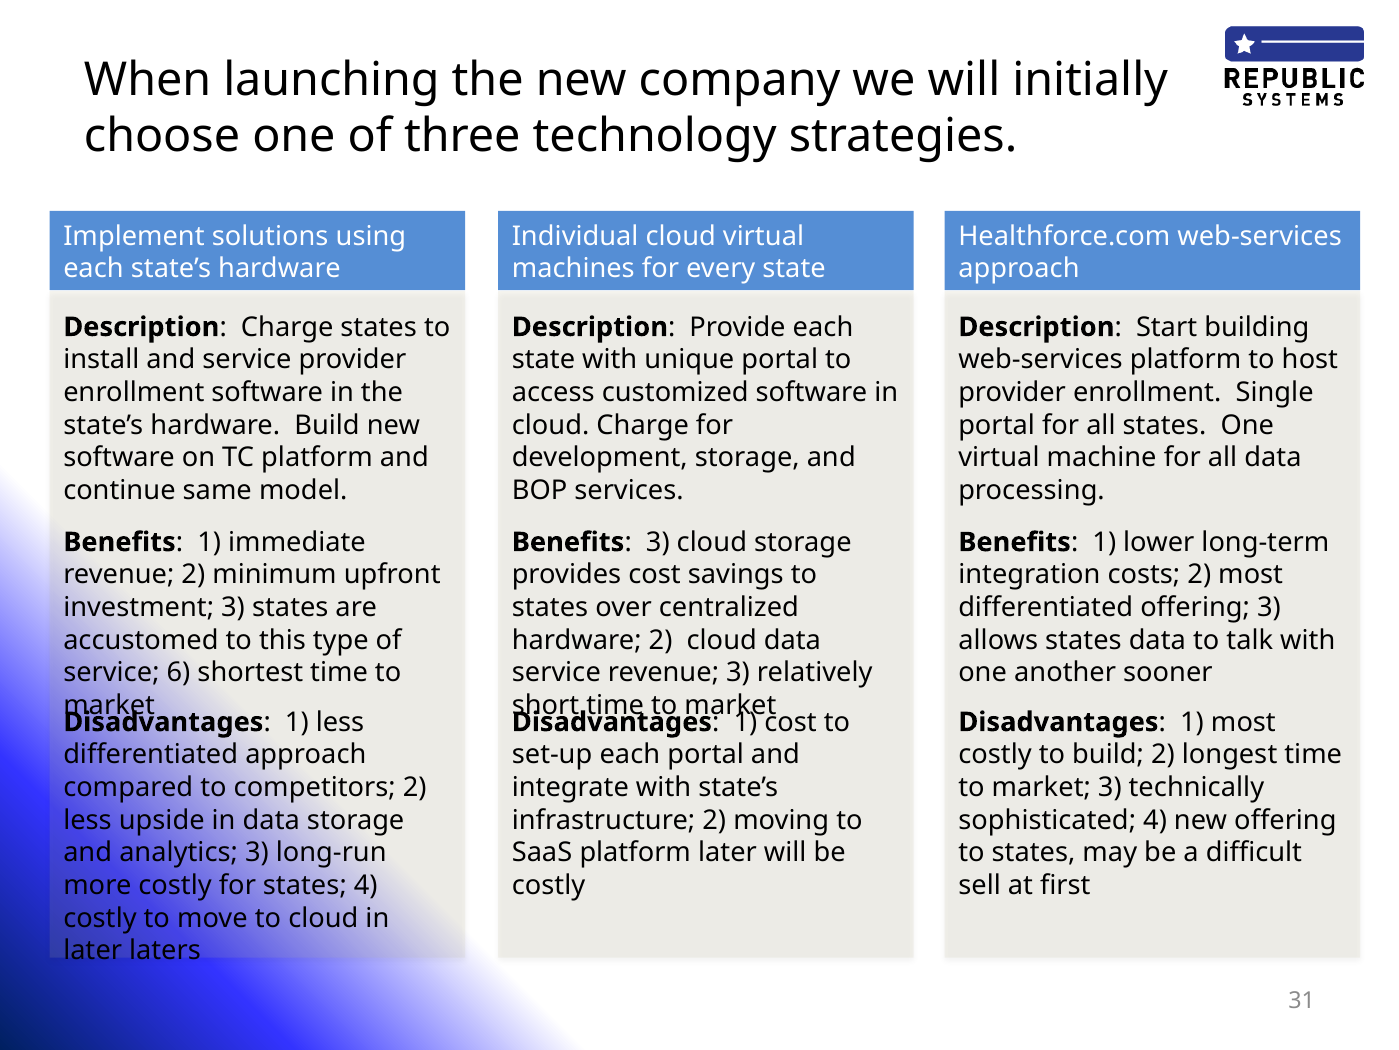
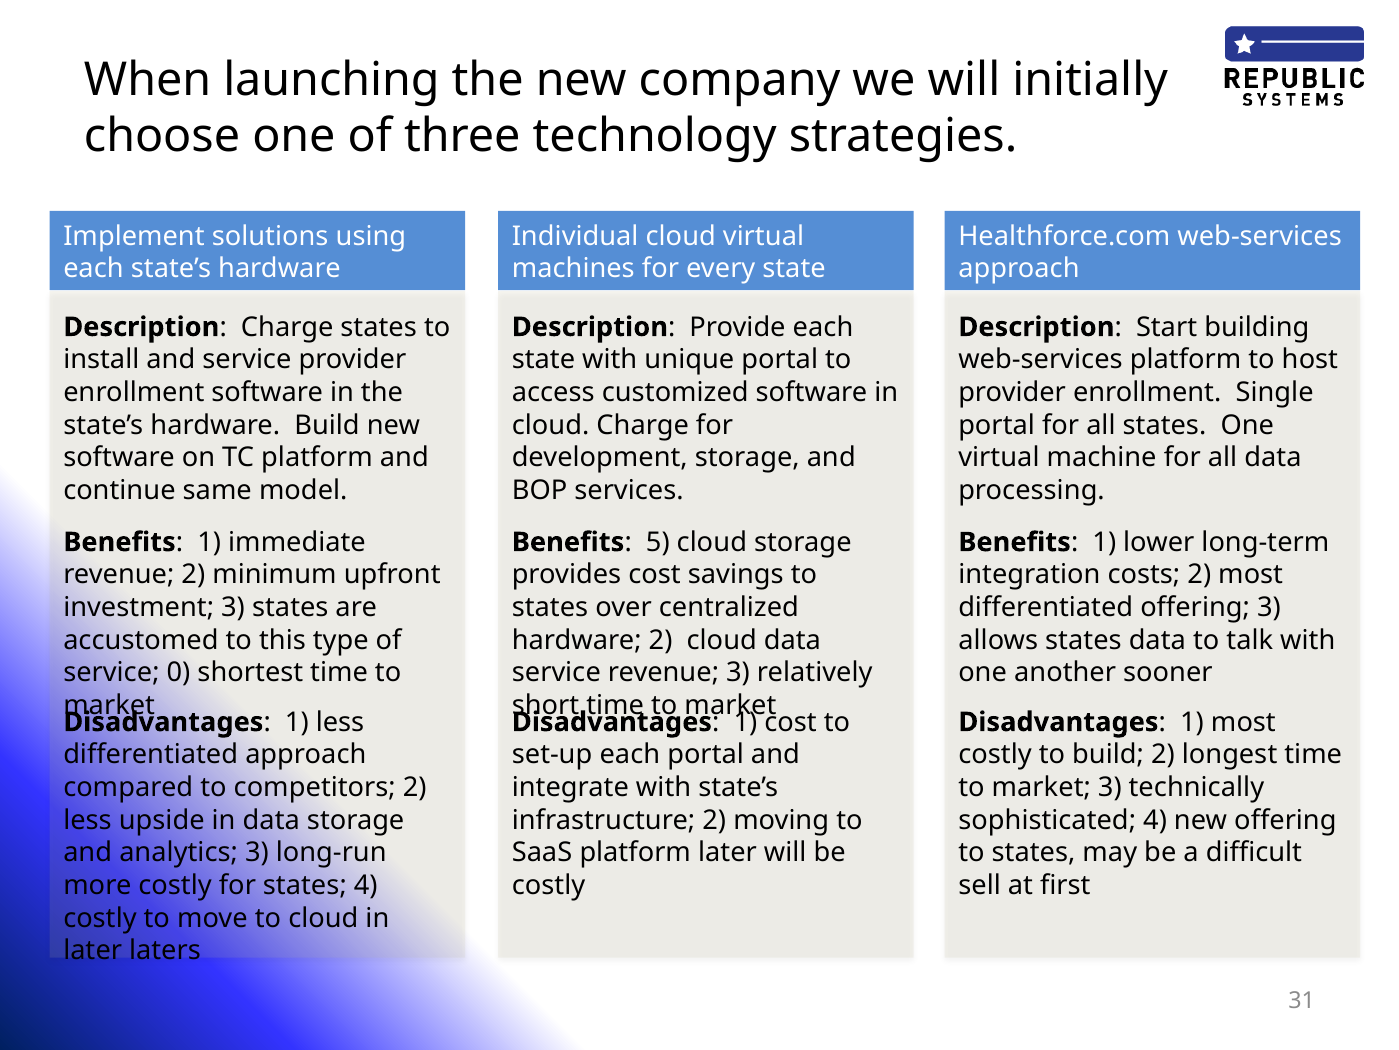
Benefits 3: 3 -> 5
6: 6 -> 0
